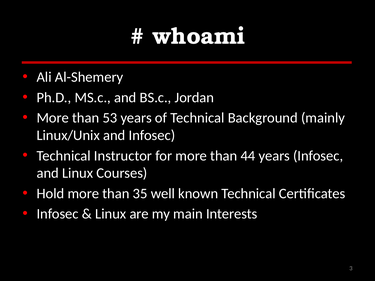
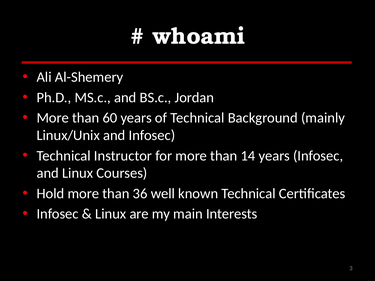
53: 53 -> 60
44: 44 -> 14
35: 35 -> 36
